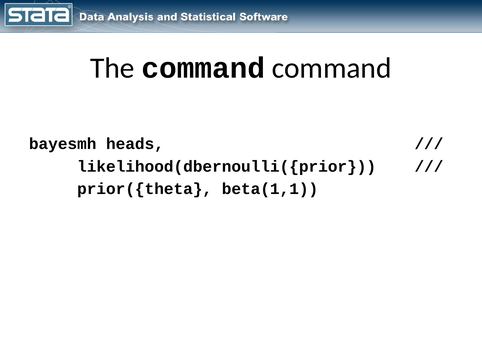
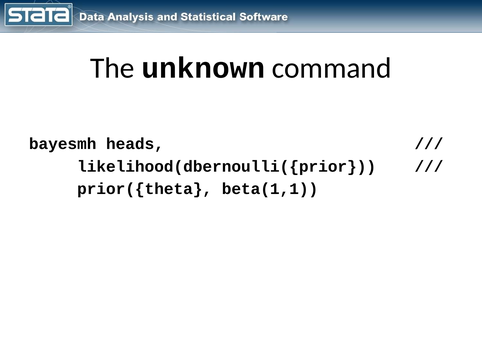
The command: command -> unknown
